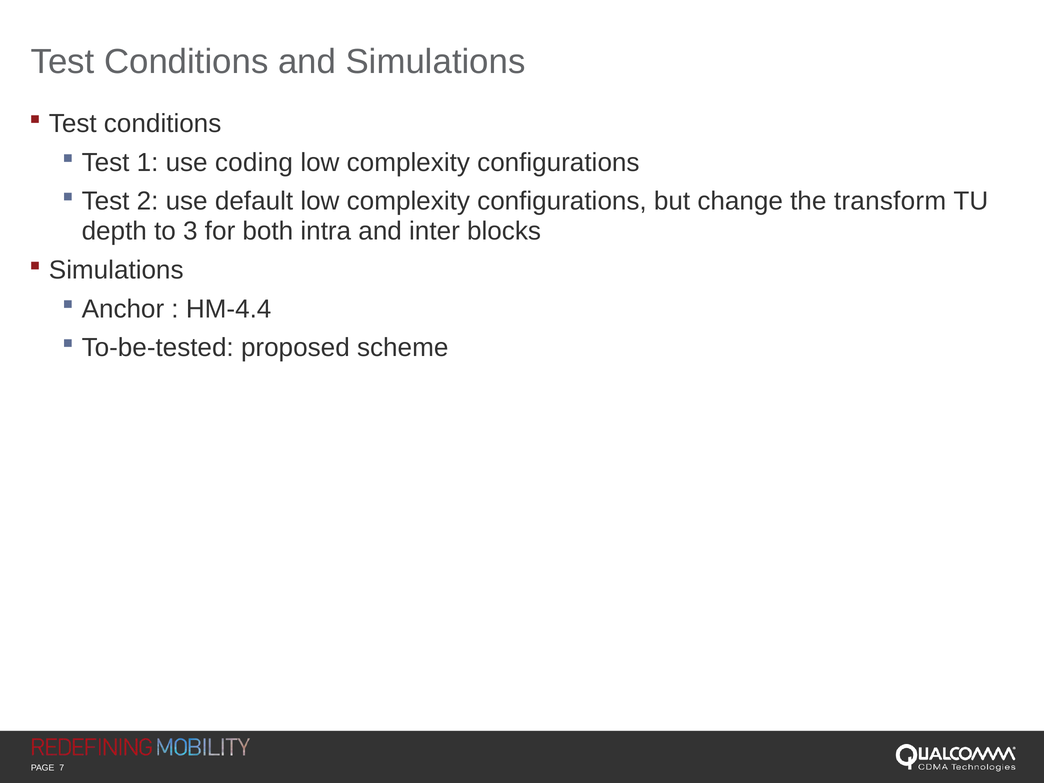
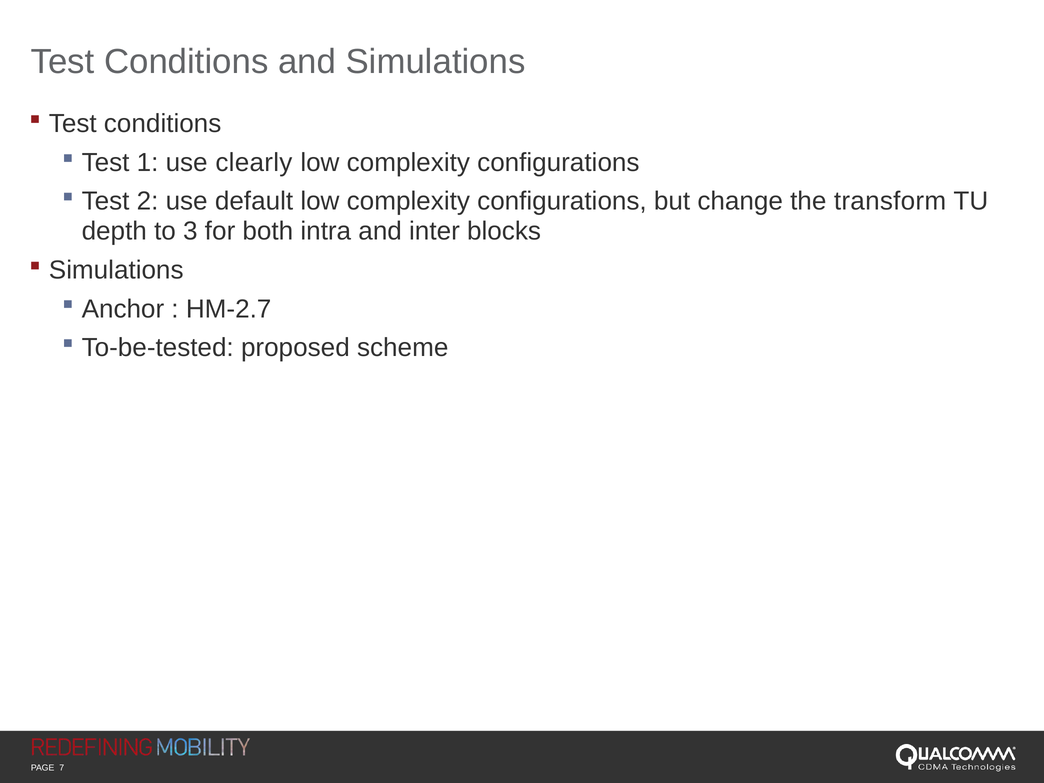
coding: coding -> clearly
HM-4.4: HM-4.4 -> HM-2.7
